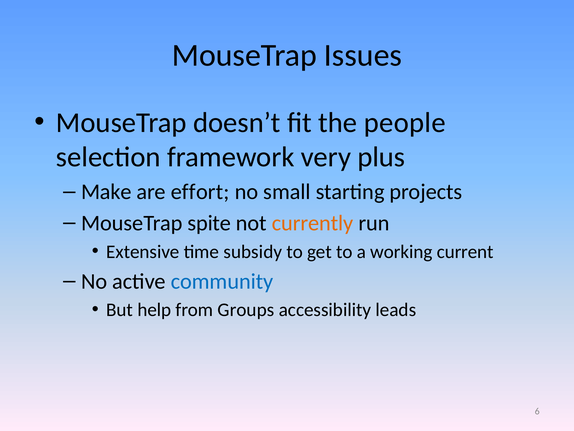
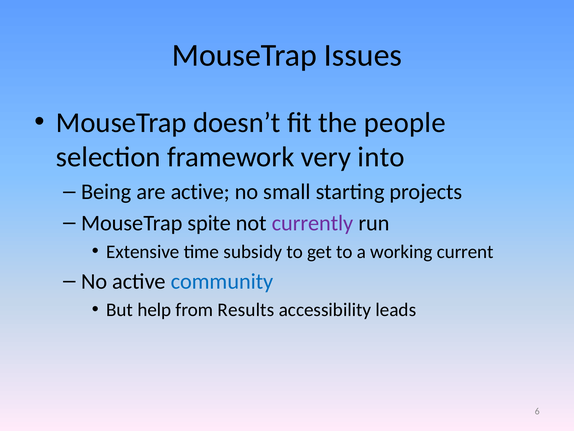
plus: plus -> into
Make: Make -> Being
are effort: effort -> active
currently colour: orange -> purple
Groups: Groups -> Results
